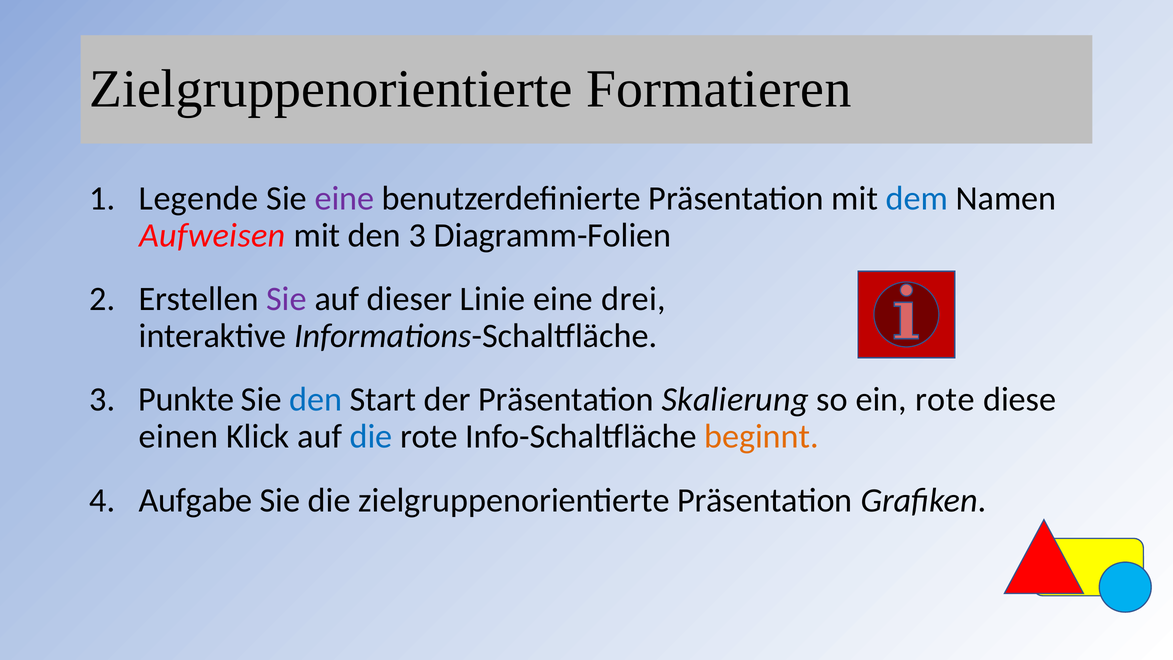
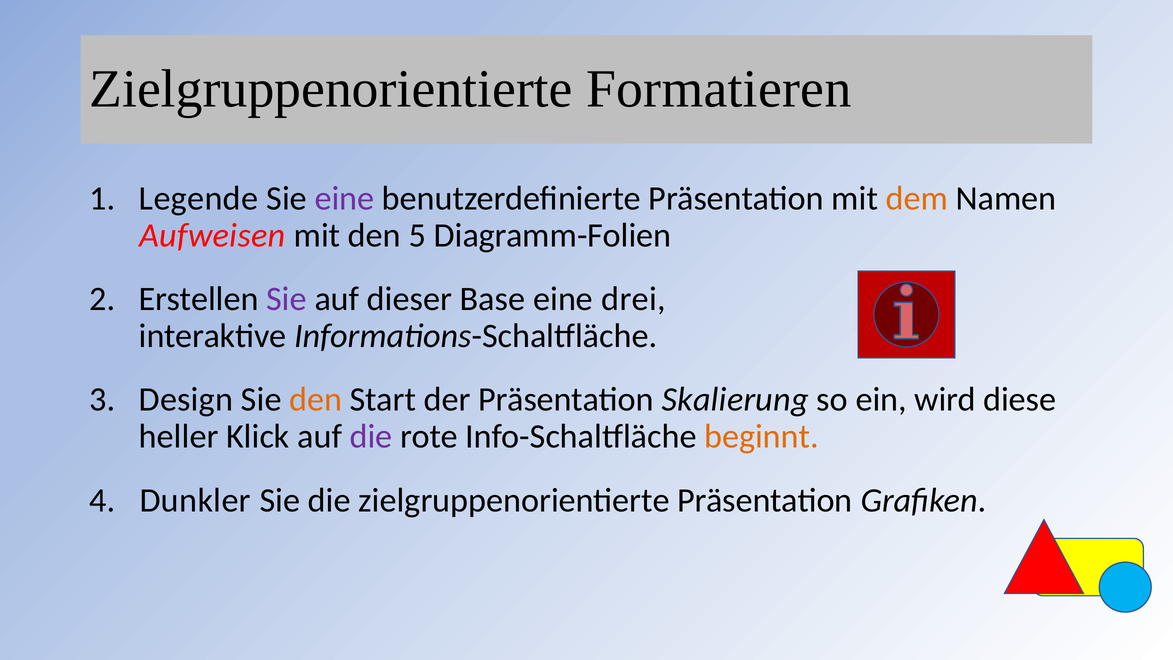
dem colour: blue -> orange
den 3: 3 -> 5
Linie: Linie -> Base
Punkte: Punkte -> Design
den at (316, 400) colour: blue -> orange
ein rote: rote -> wird
einen: einen -> heller
die at (371, 436) colour: blue -> purple
Aufgabe: Aufgabe -> Dunkler
